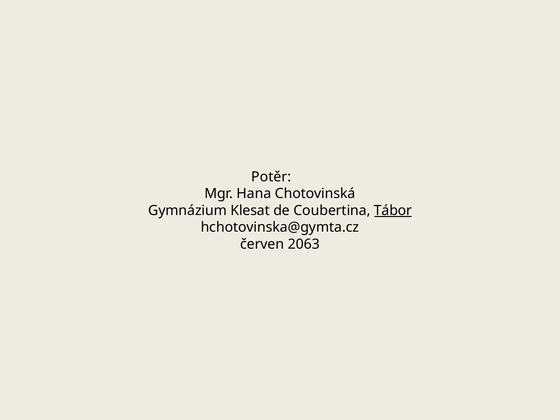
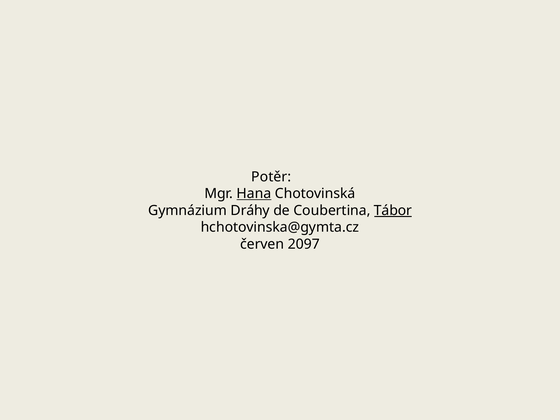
Hana underline: none -> present
Klesat: Klesat -> Dráhy
2063: 2063 -> 2097
